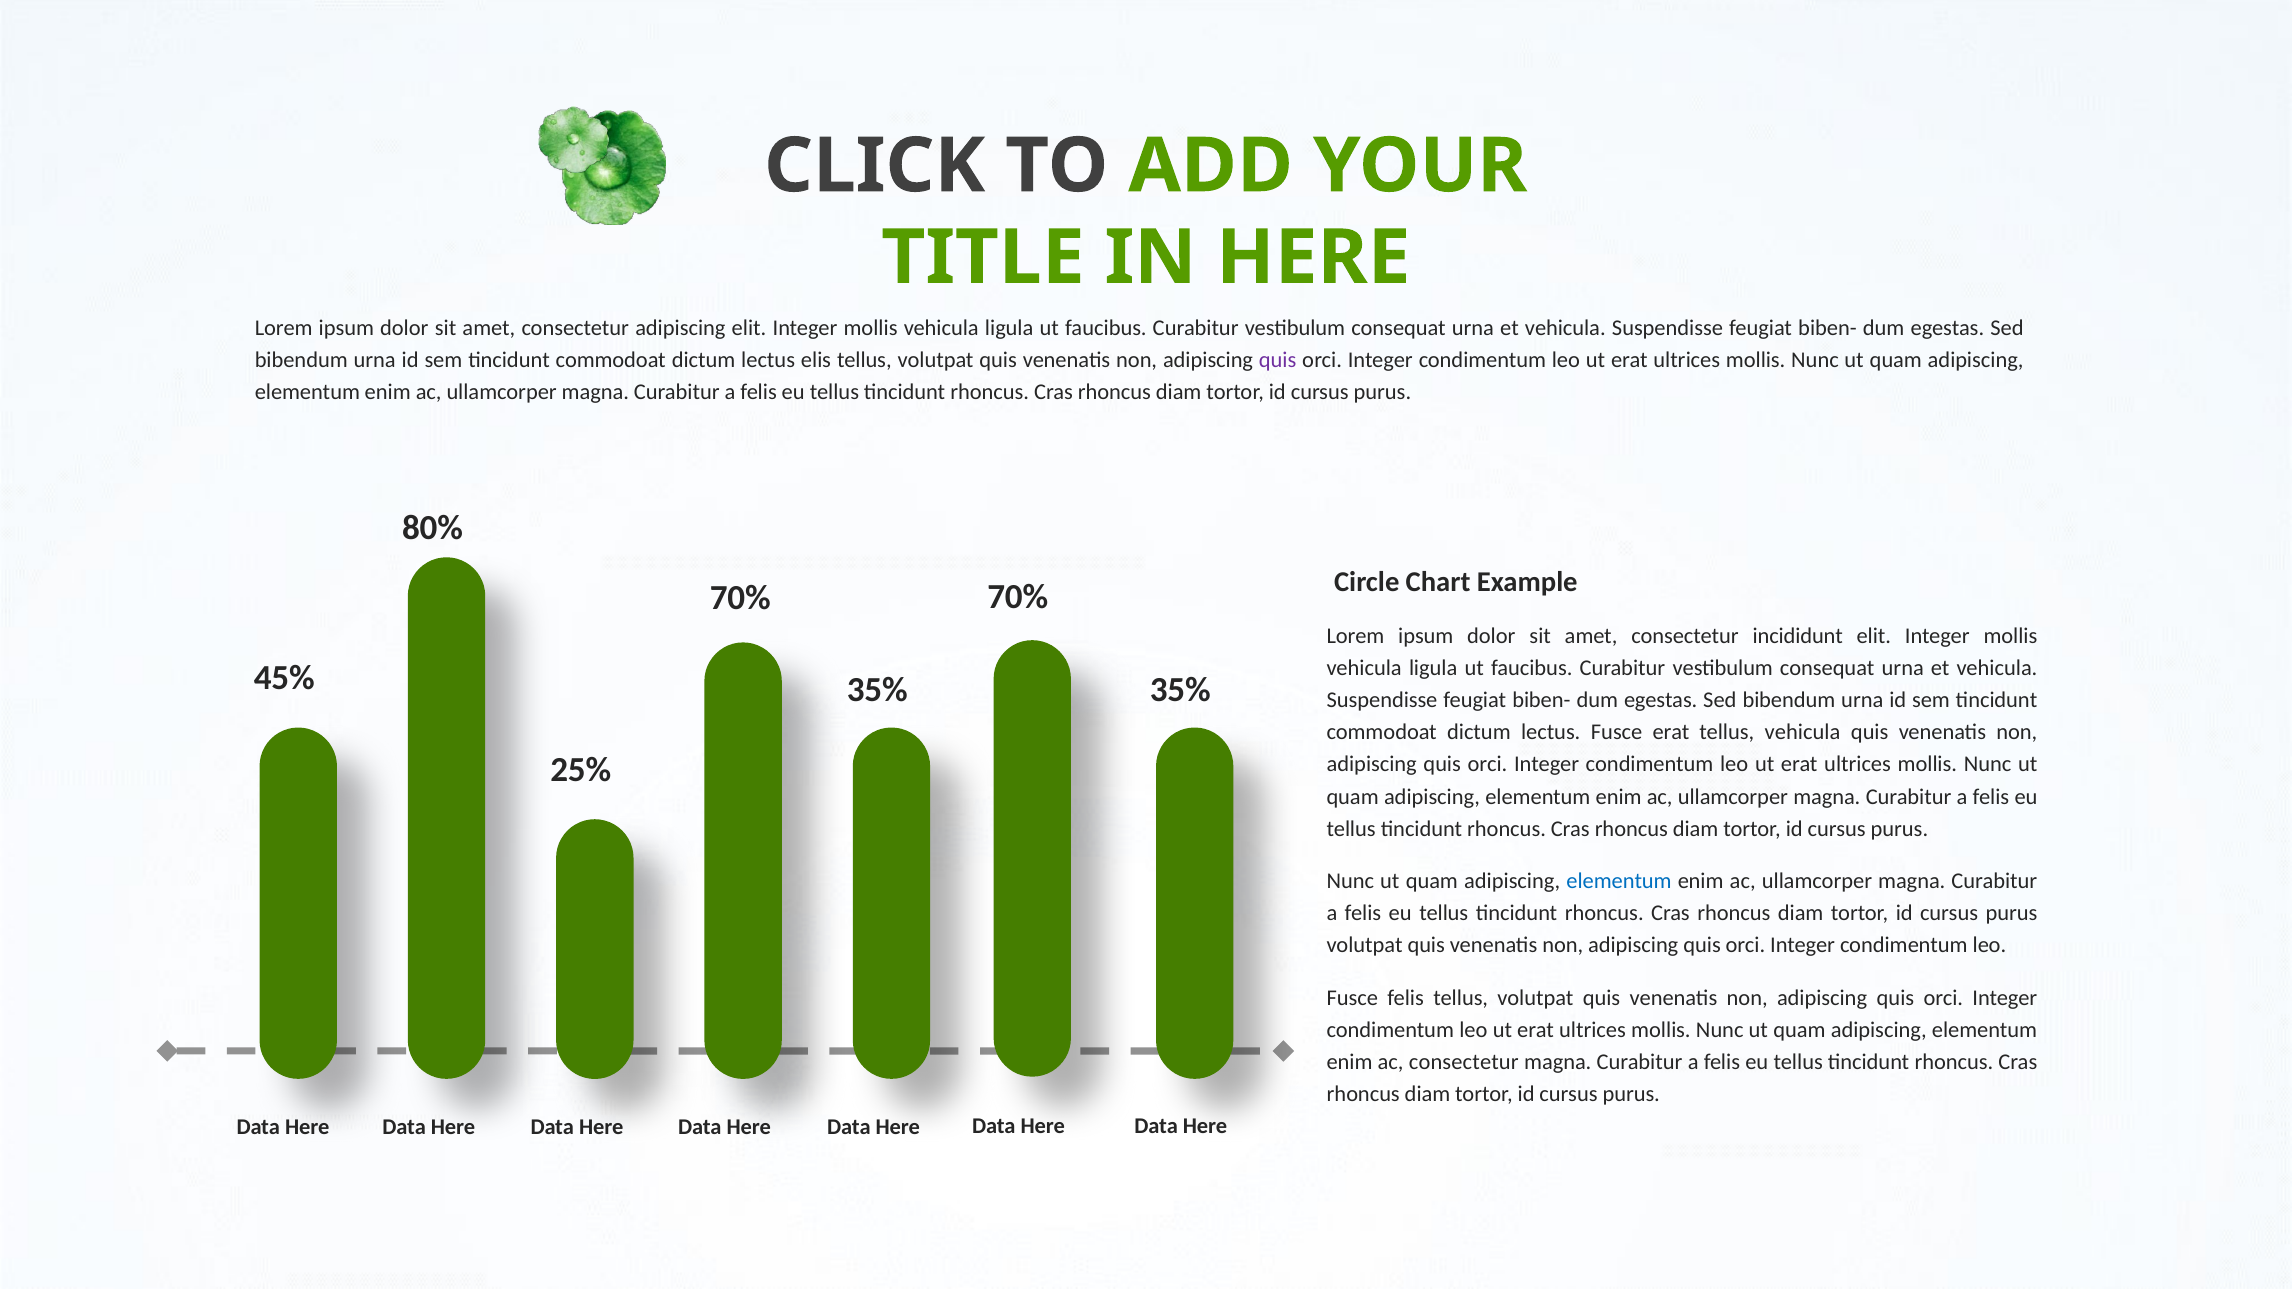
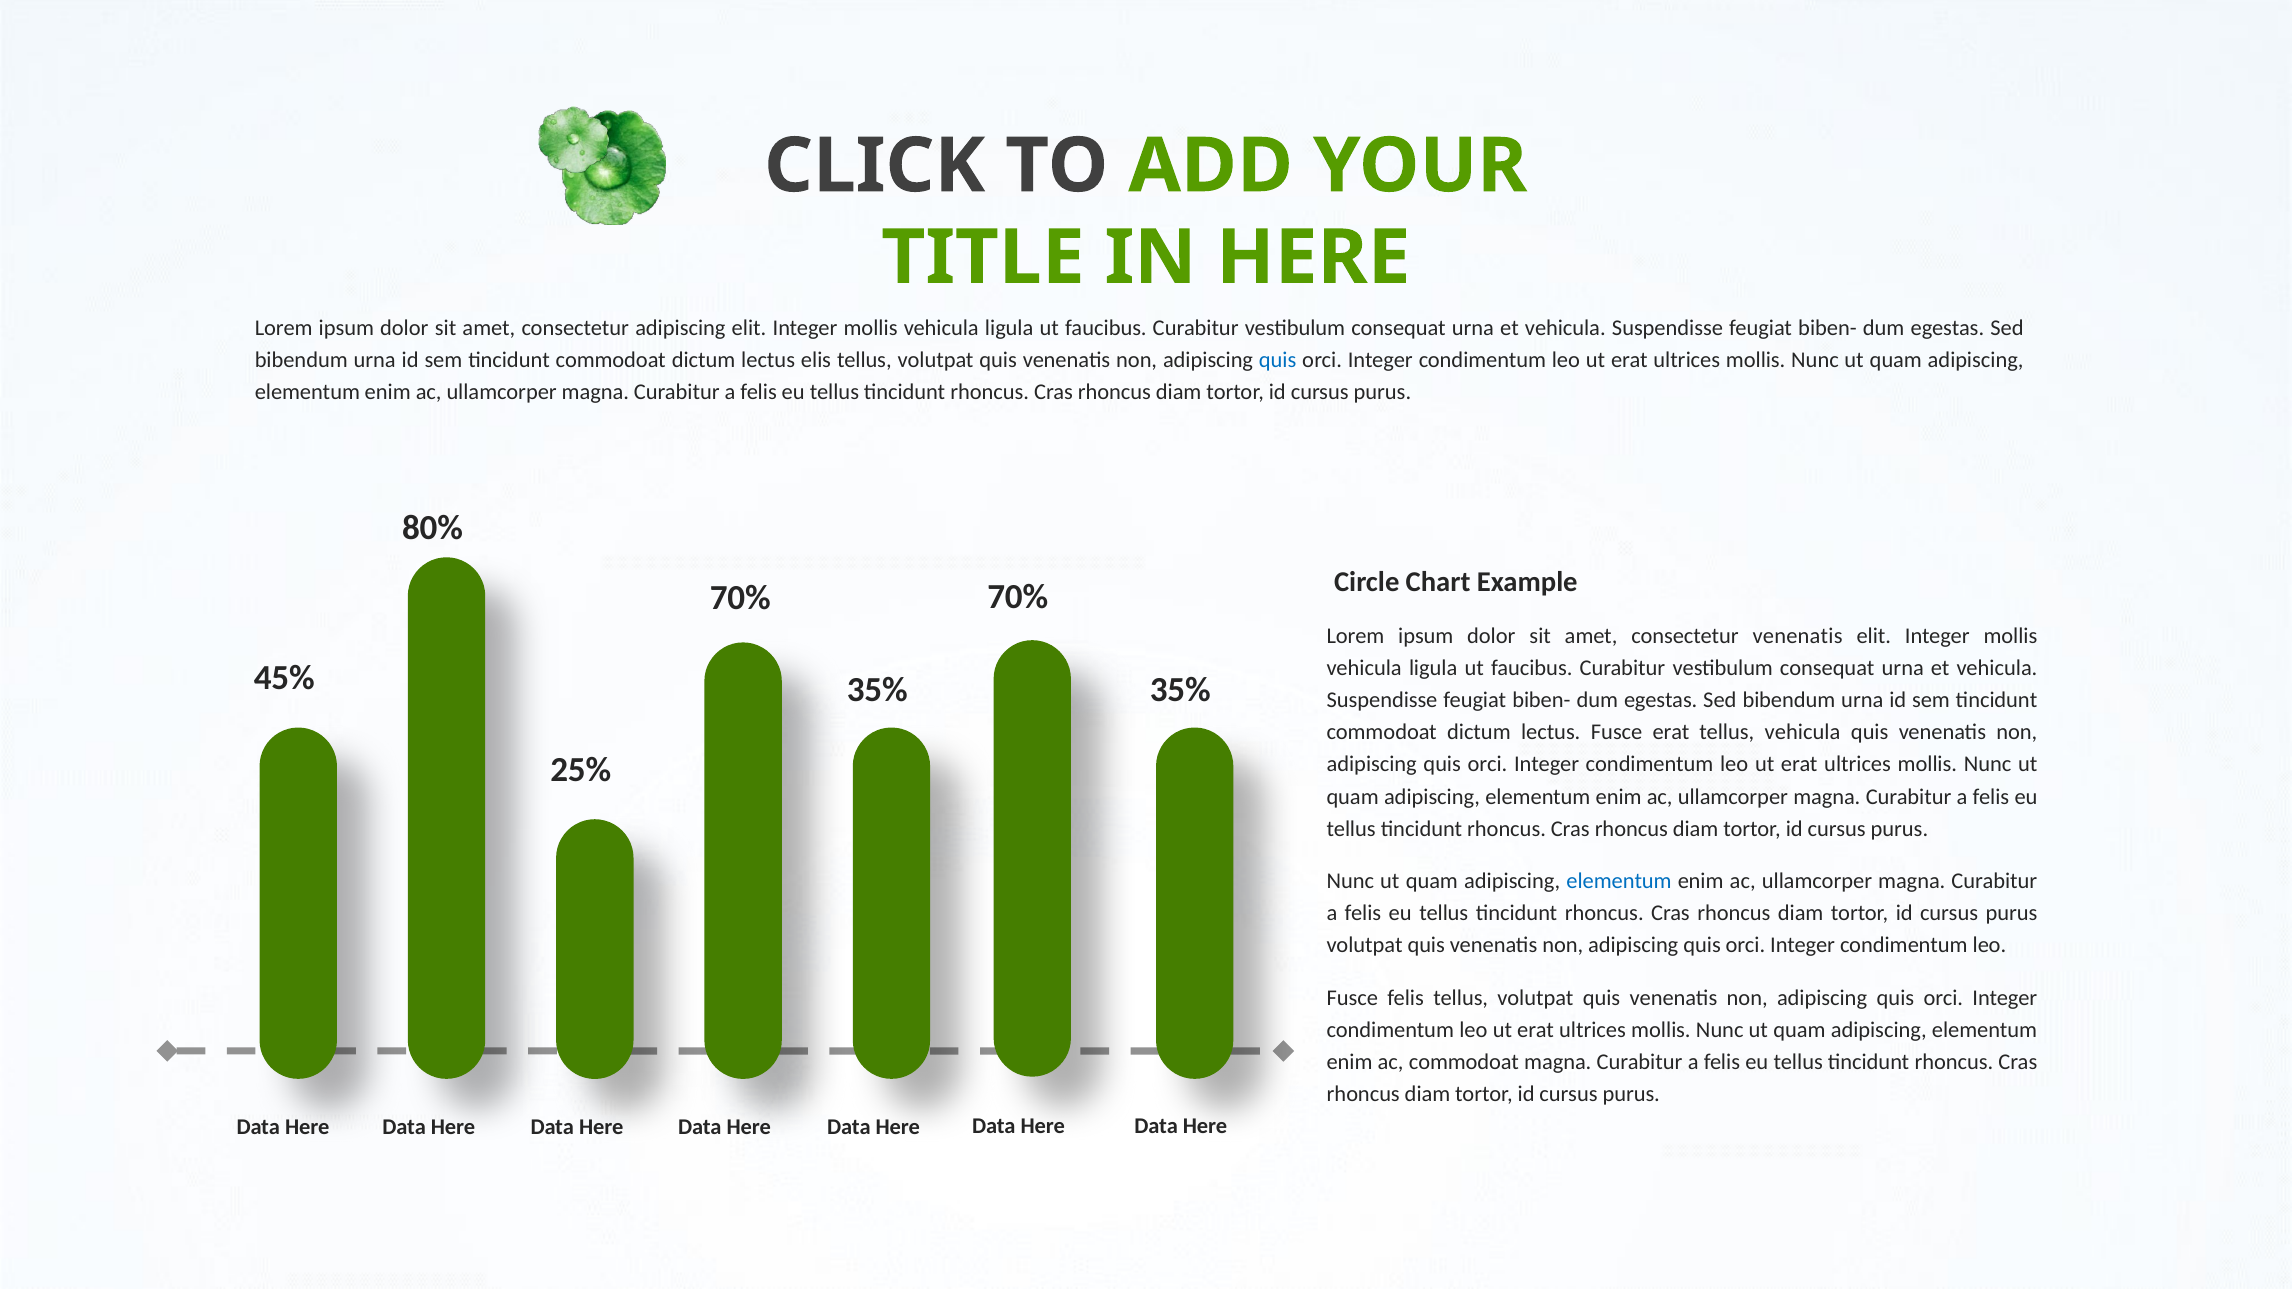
quis at (1278, 360) colour: purple -> blue
consectetur incididunt: incididunt -> venenatis
ac consectetur: consectetur -> commodoat
